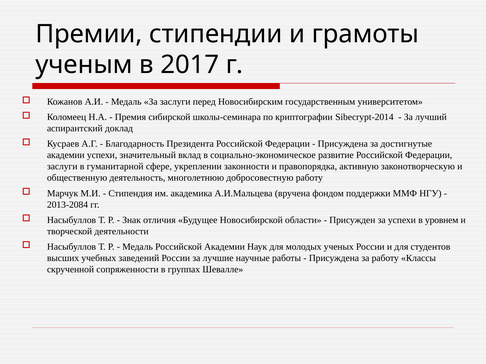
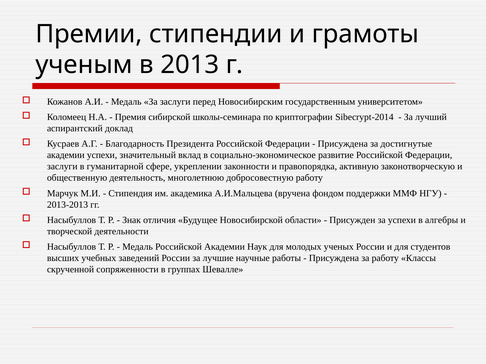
2017: 2017 -> 2013
2013-2084: 2013-2084 -> 2013-2013
уровнем: уровнем -> алгебры
